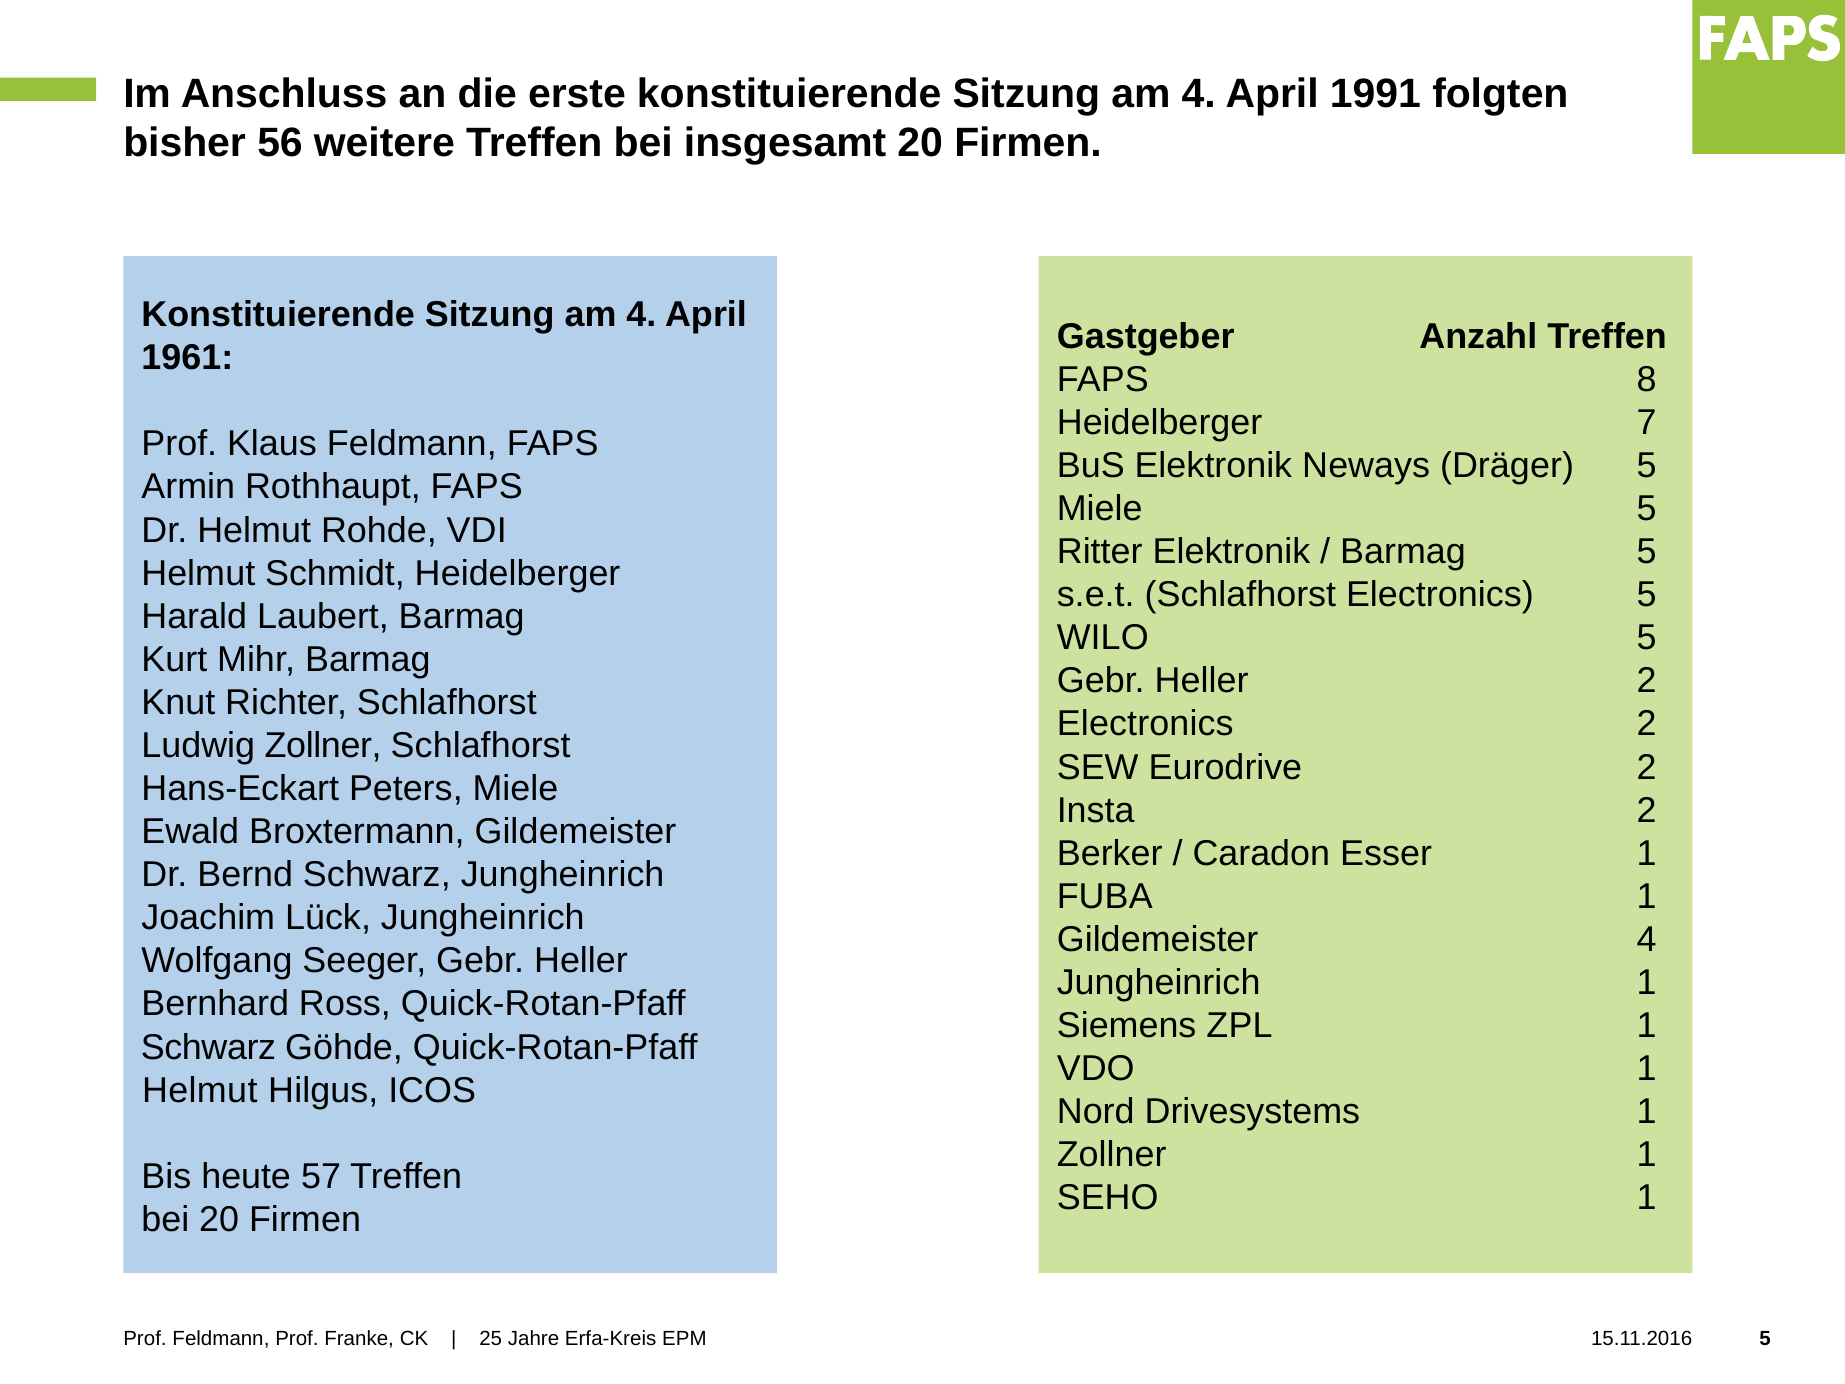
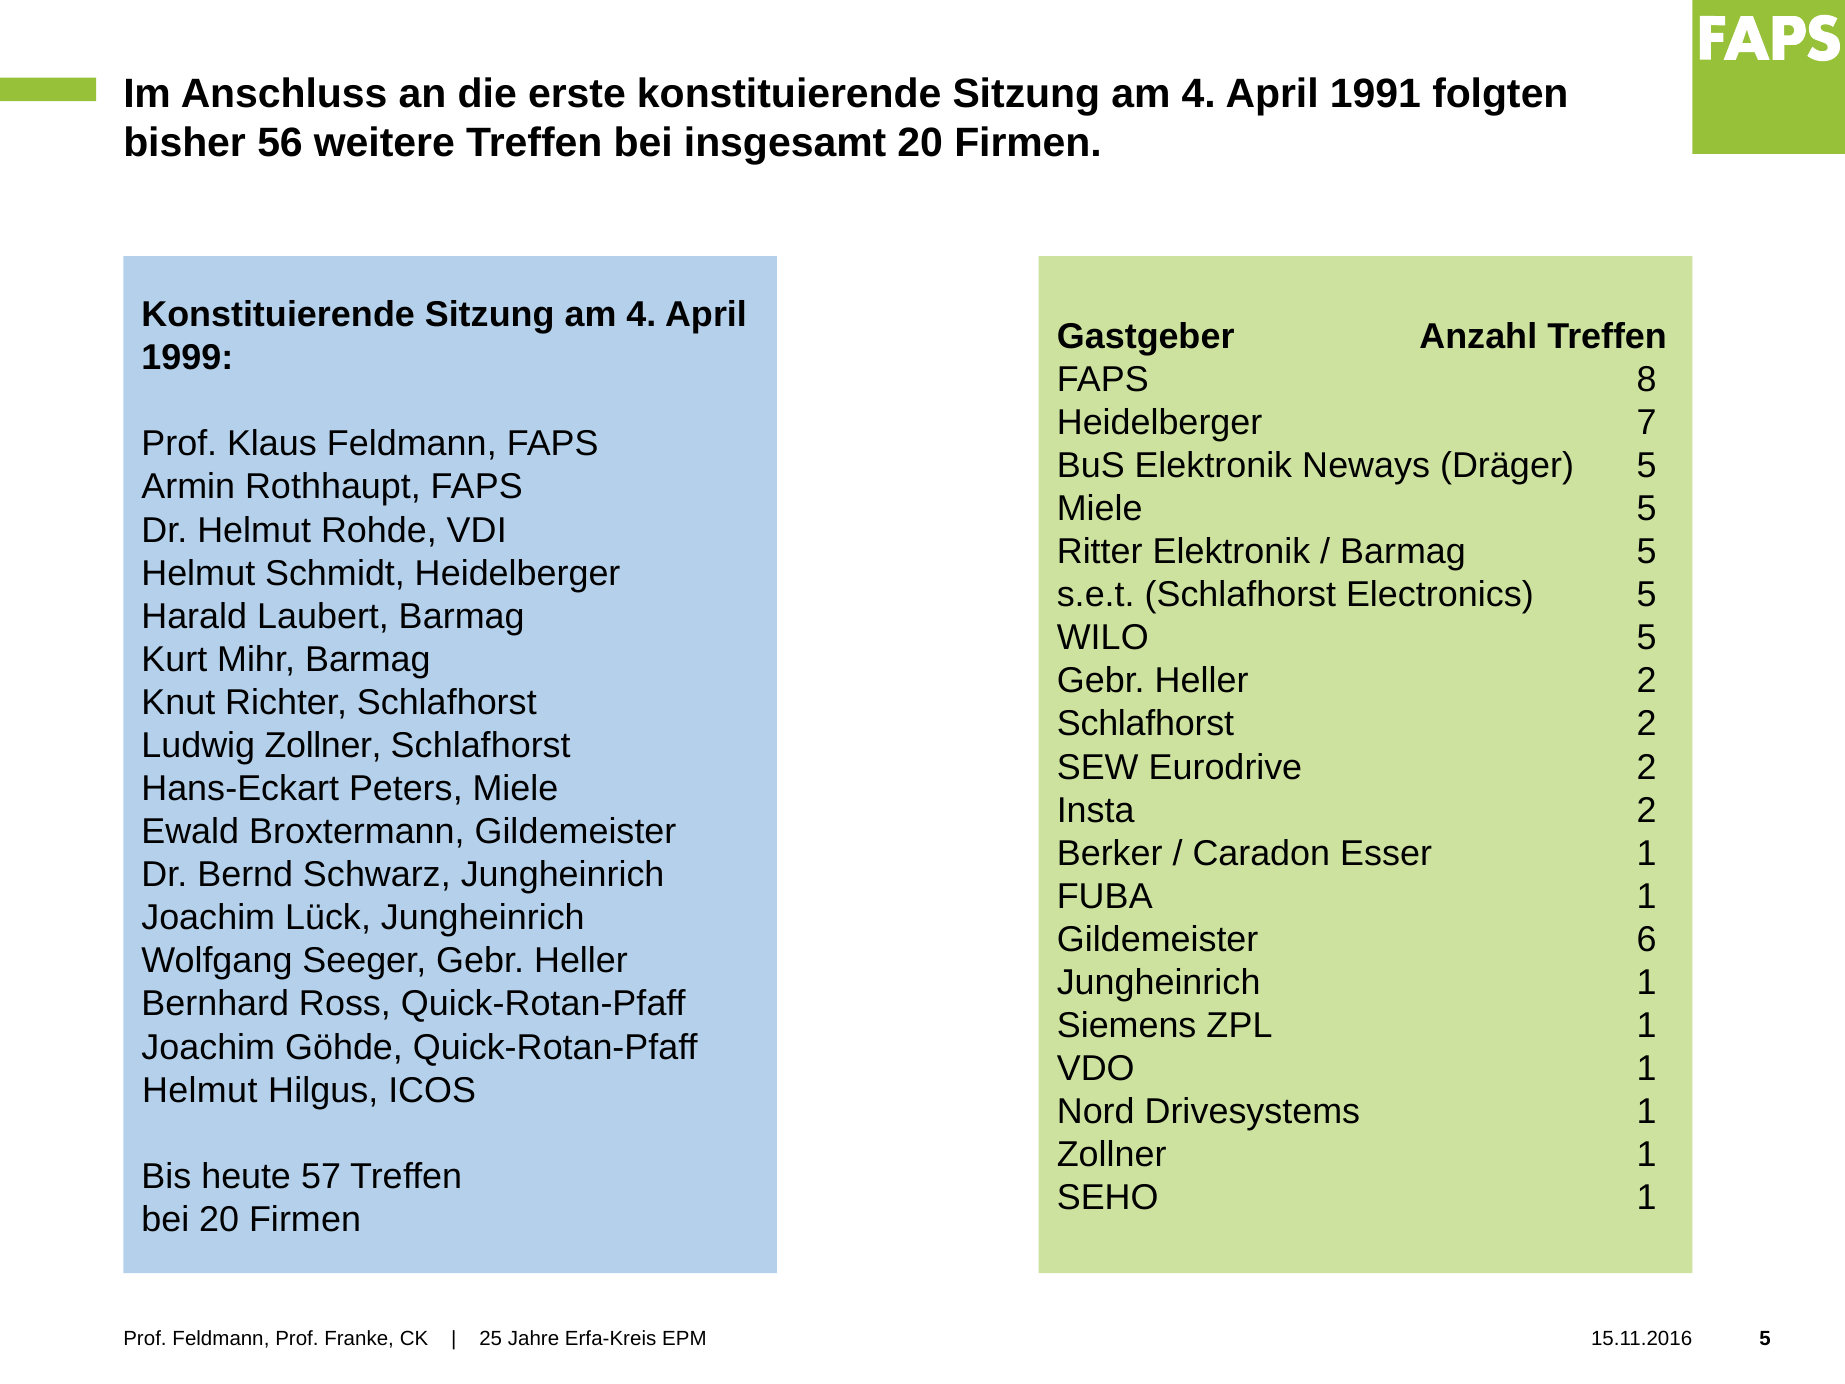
1961: 1961 -> 1999
Electronics at (1145, 724): Electronics -> Schlafhorst
Gildemeister 4: 4 -> 6
Schwarz at (208, 1047): Schwarz -> Joachim
